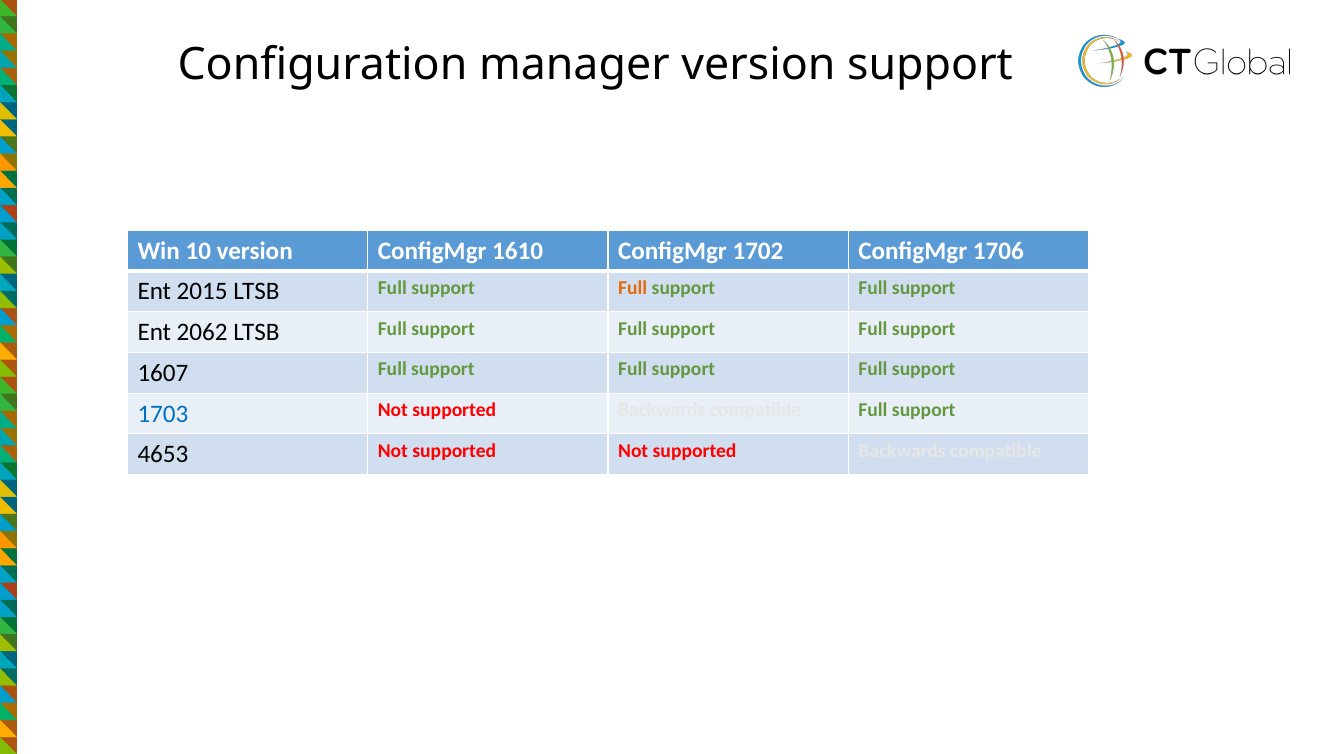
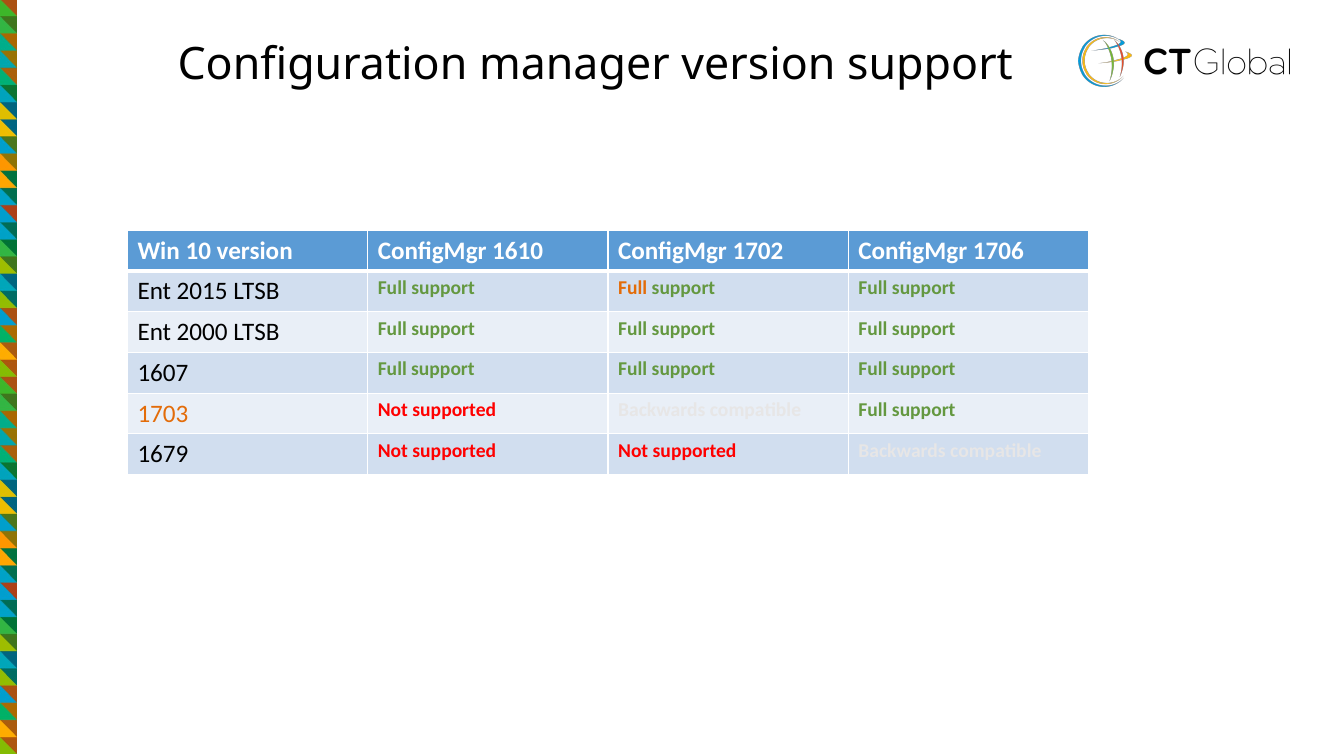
2062: 2062 -> 2000
1703 colour: blue -> orange
4653: 4653 -> 1679
